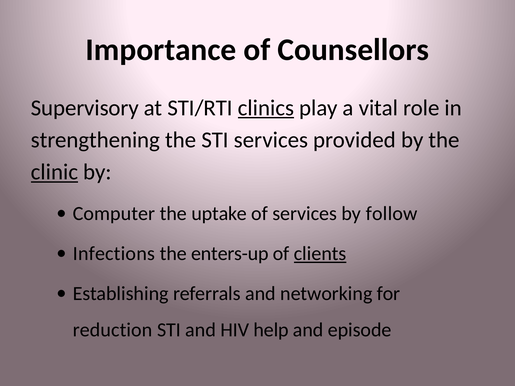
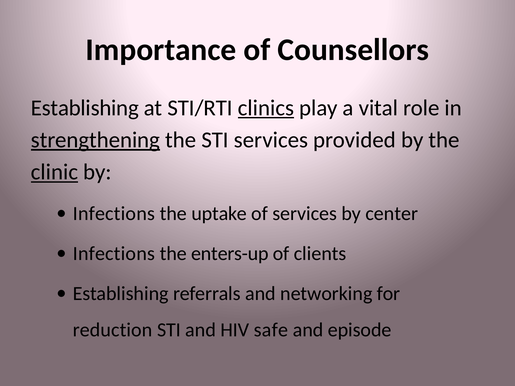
Supervisory at (85, 108): Supervisory -> Establishing
strengthening underline: none -> present
Computer at (114, 214): Computer -> Infections
follow: follow -> center
clients underline: present -> none
help: help -> safe
